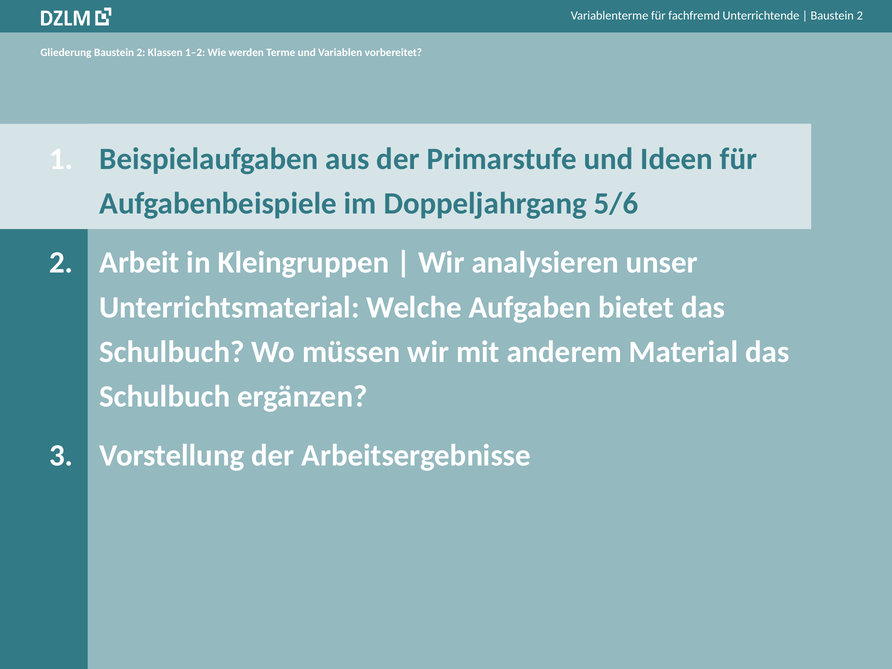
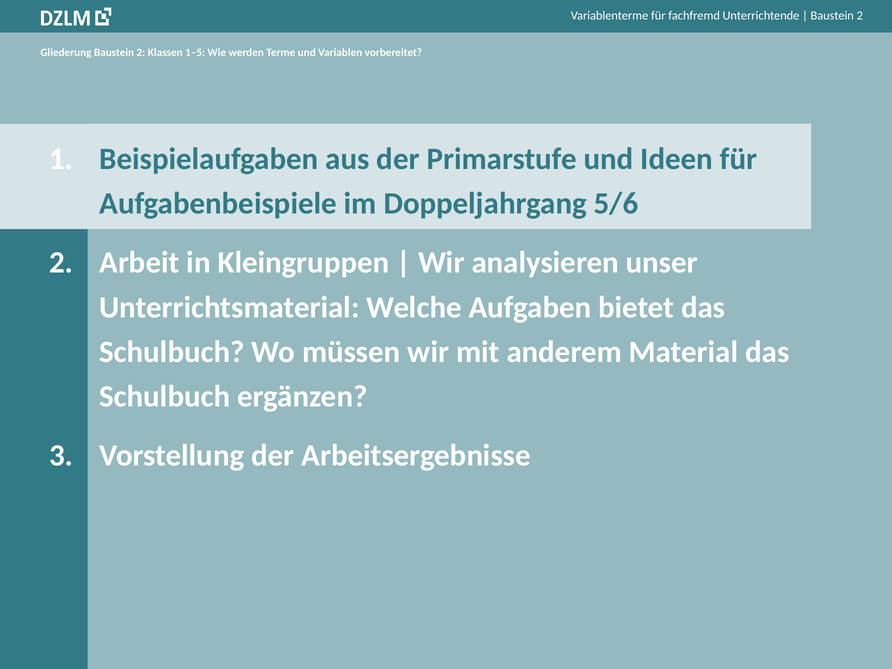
1–2: 1–2 -> 1–5
